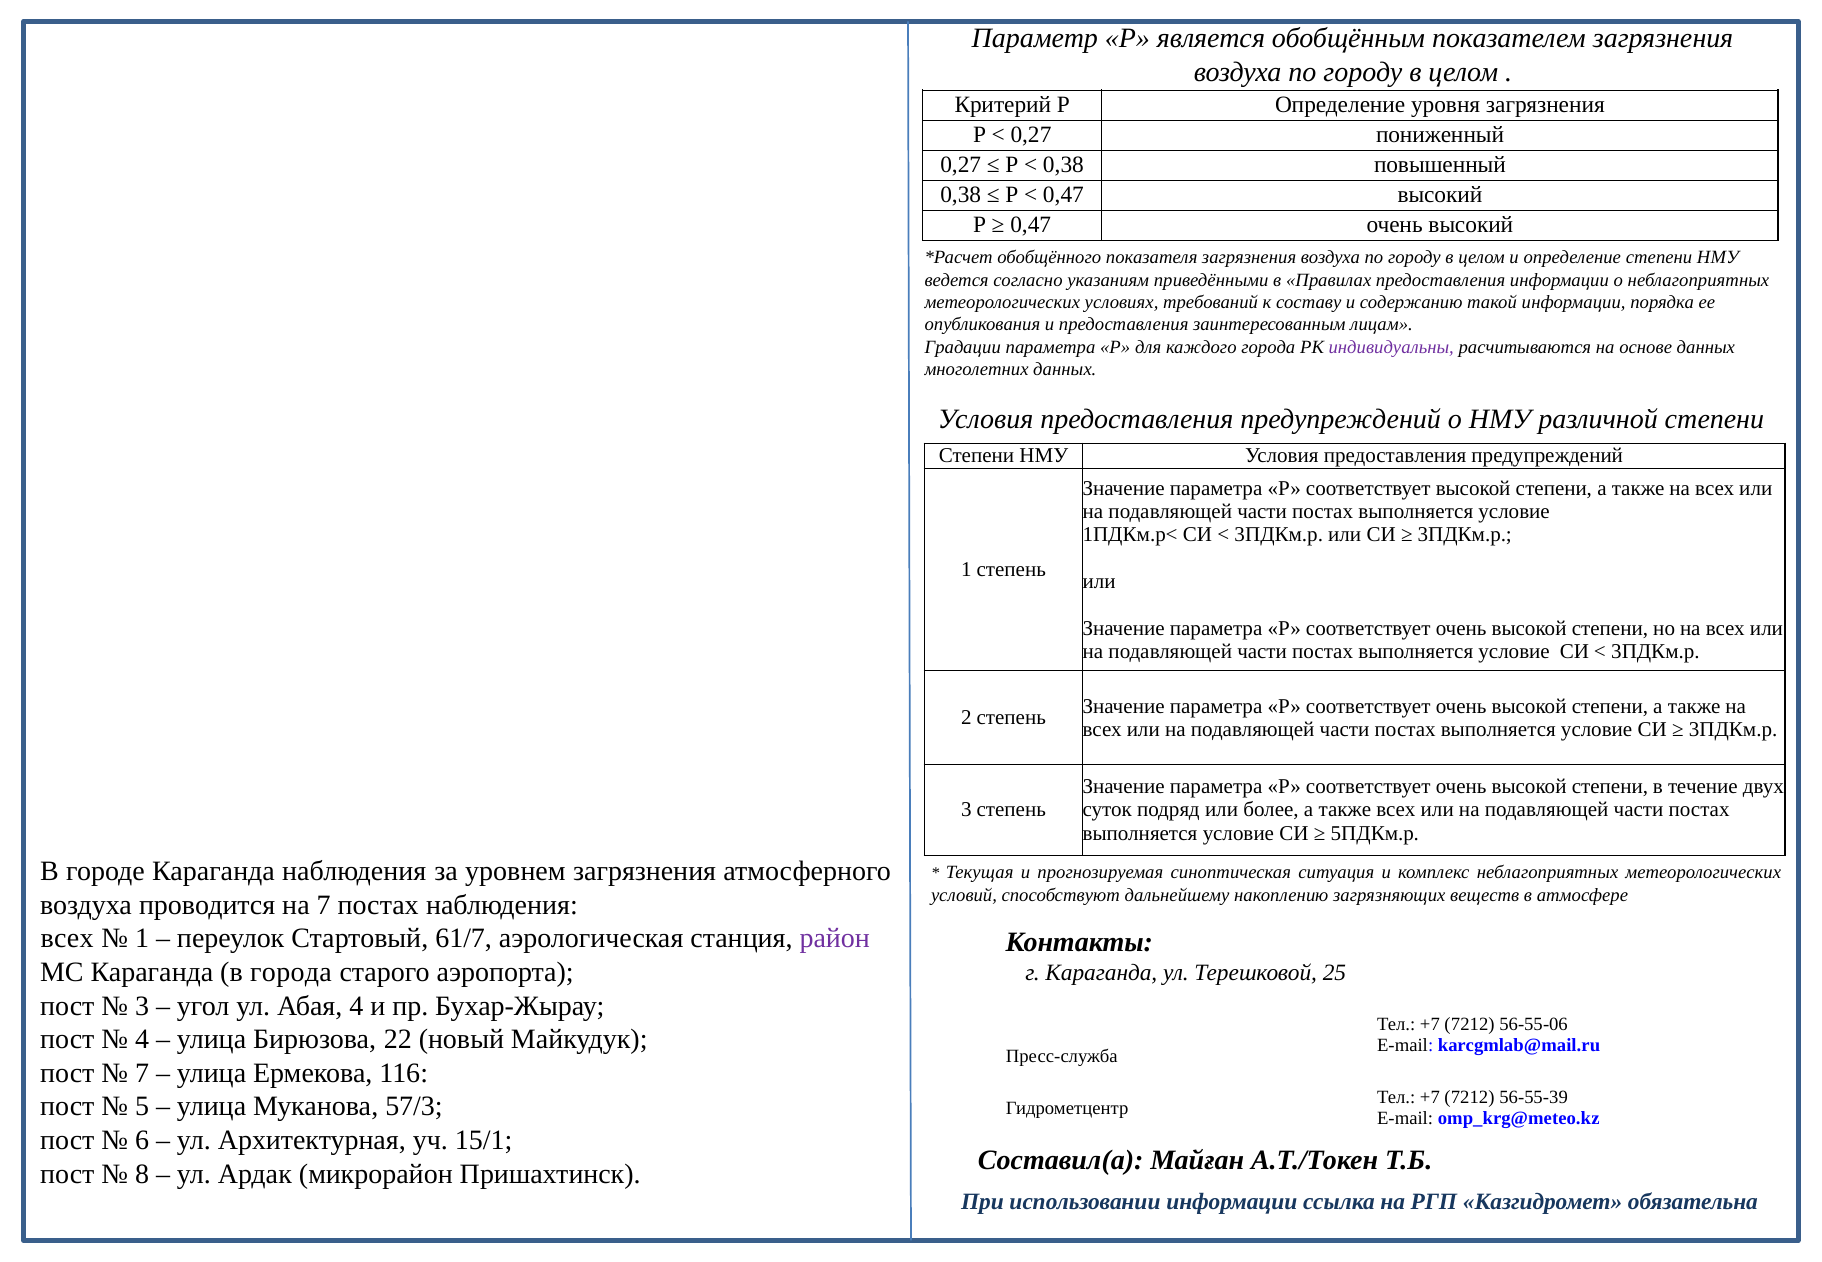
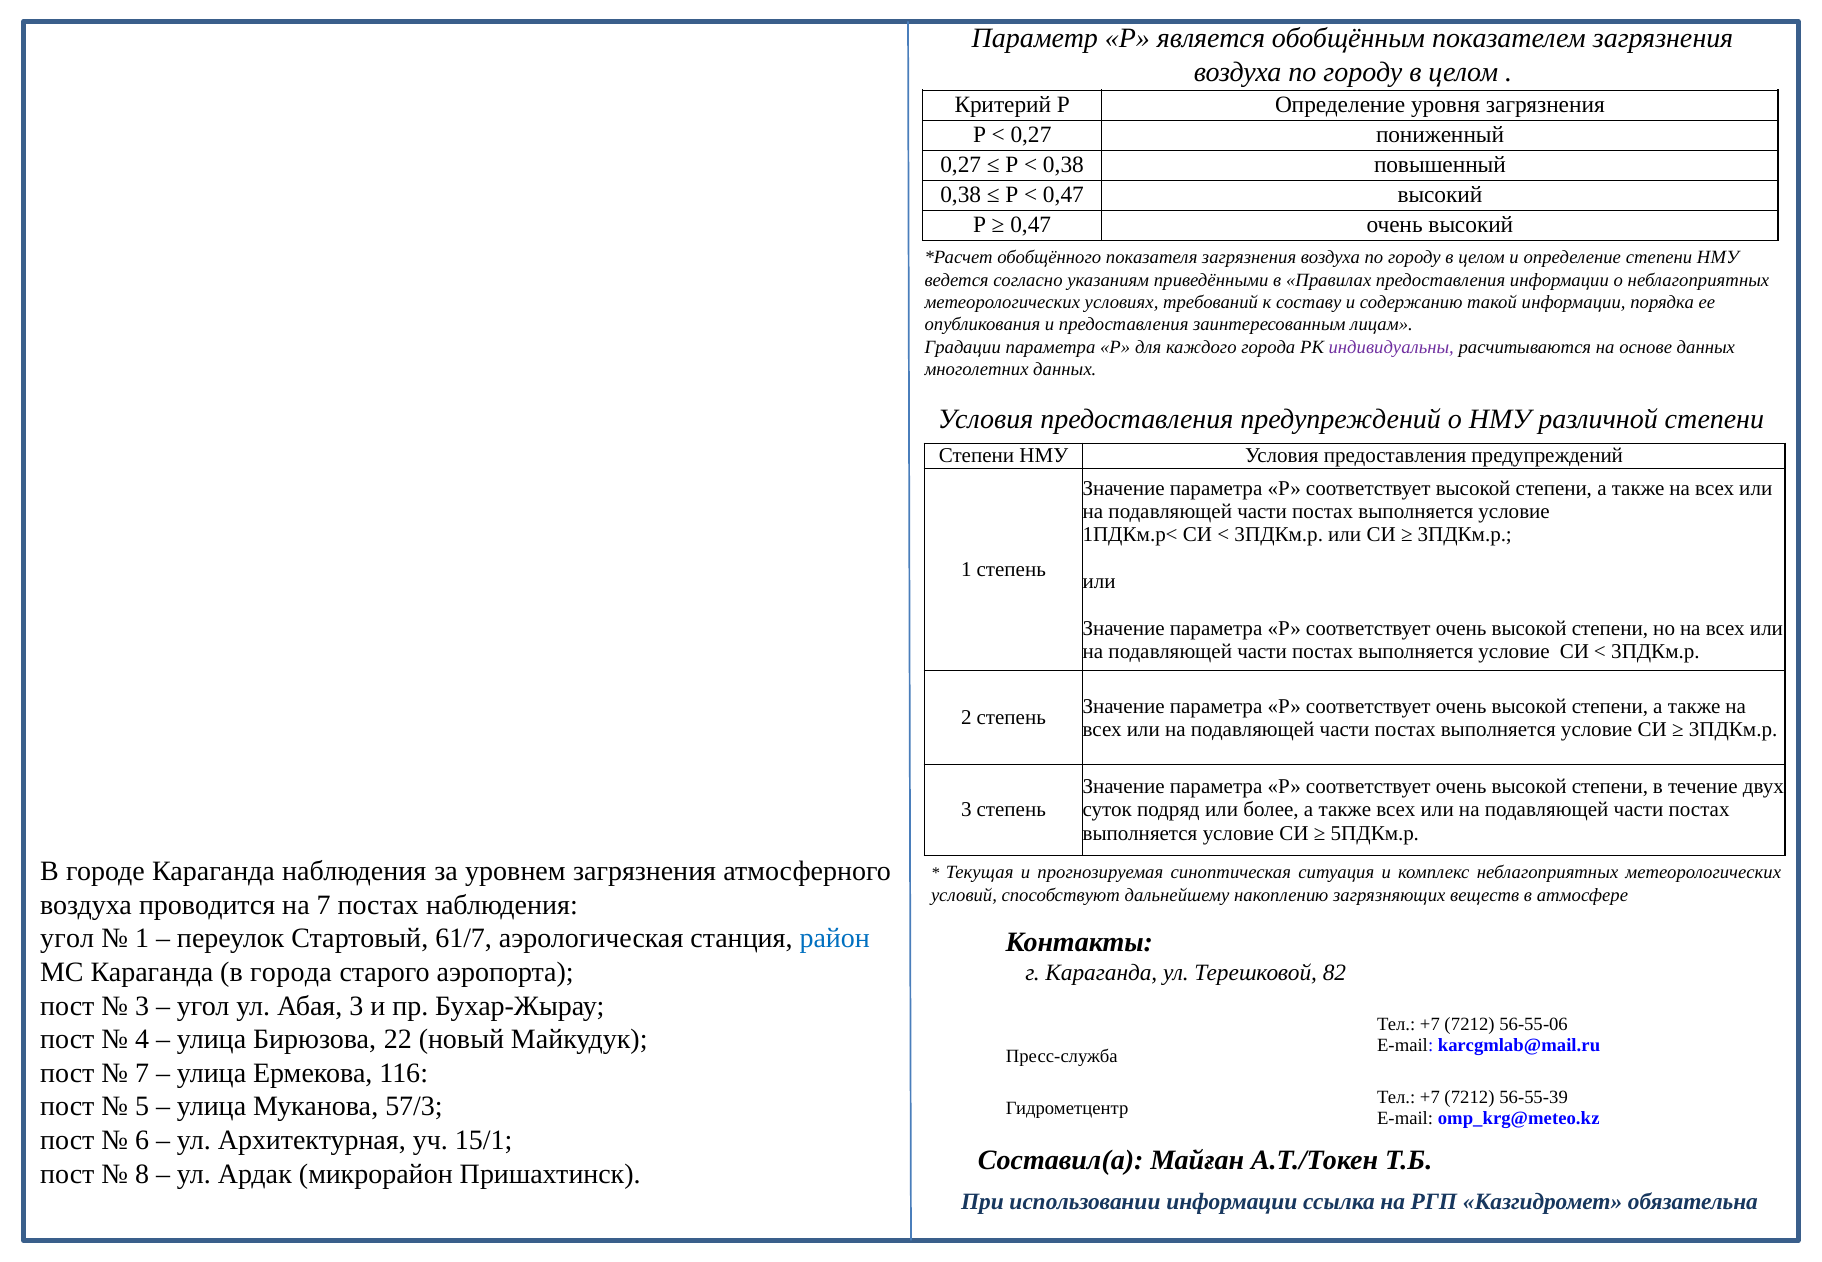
всех at (67, 938): всех -> угол
район colour: purple -> blue
25: 25 -> 82
Абая 4: 4 -> 3
